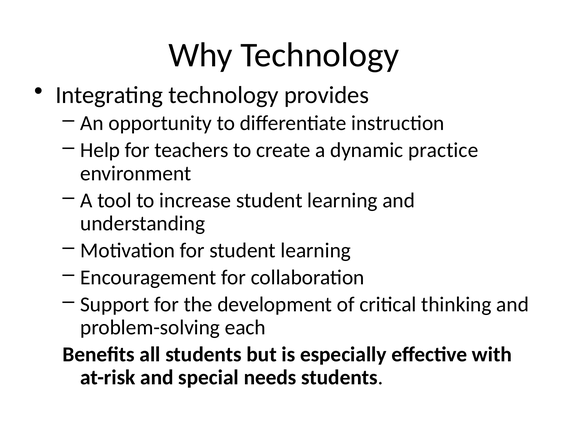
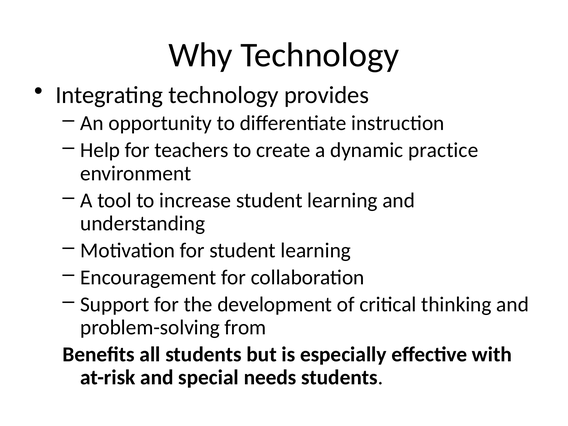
each: each -> from
